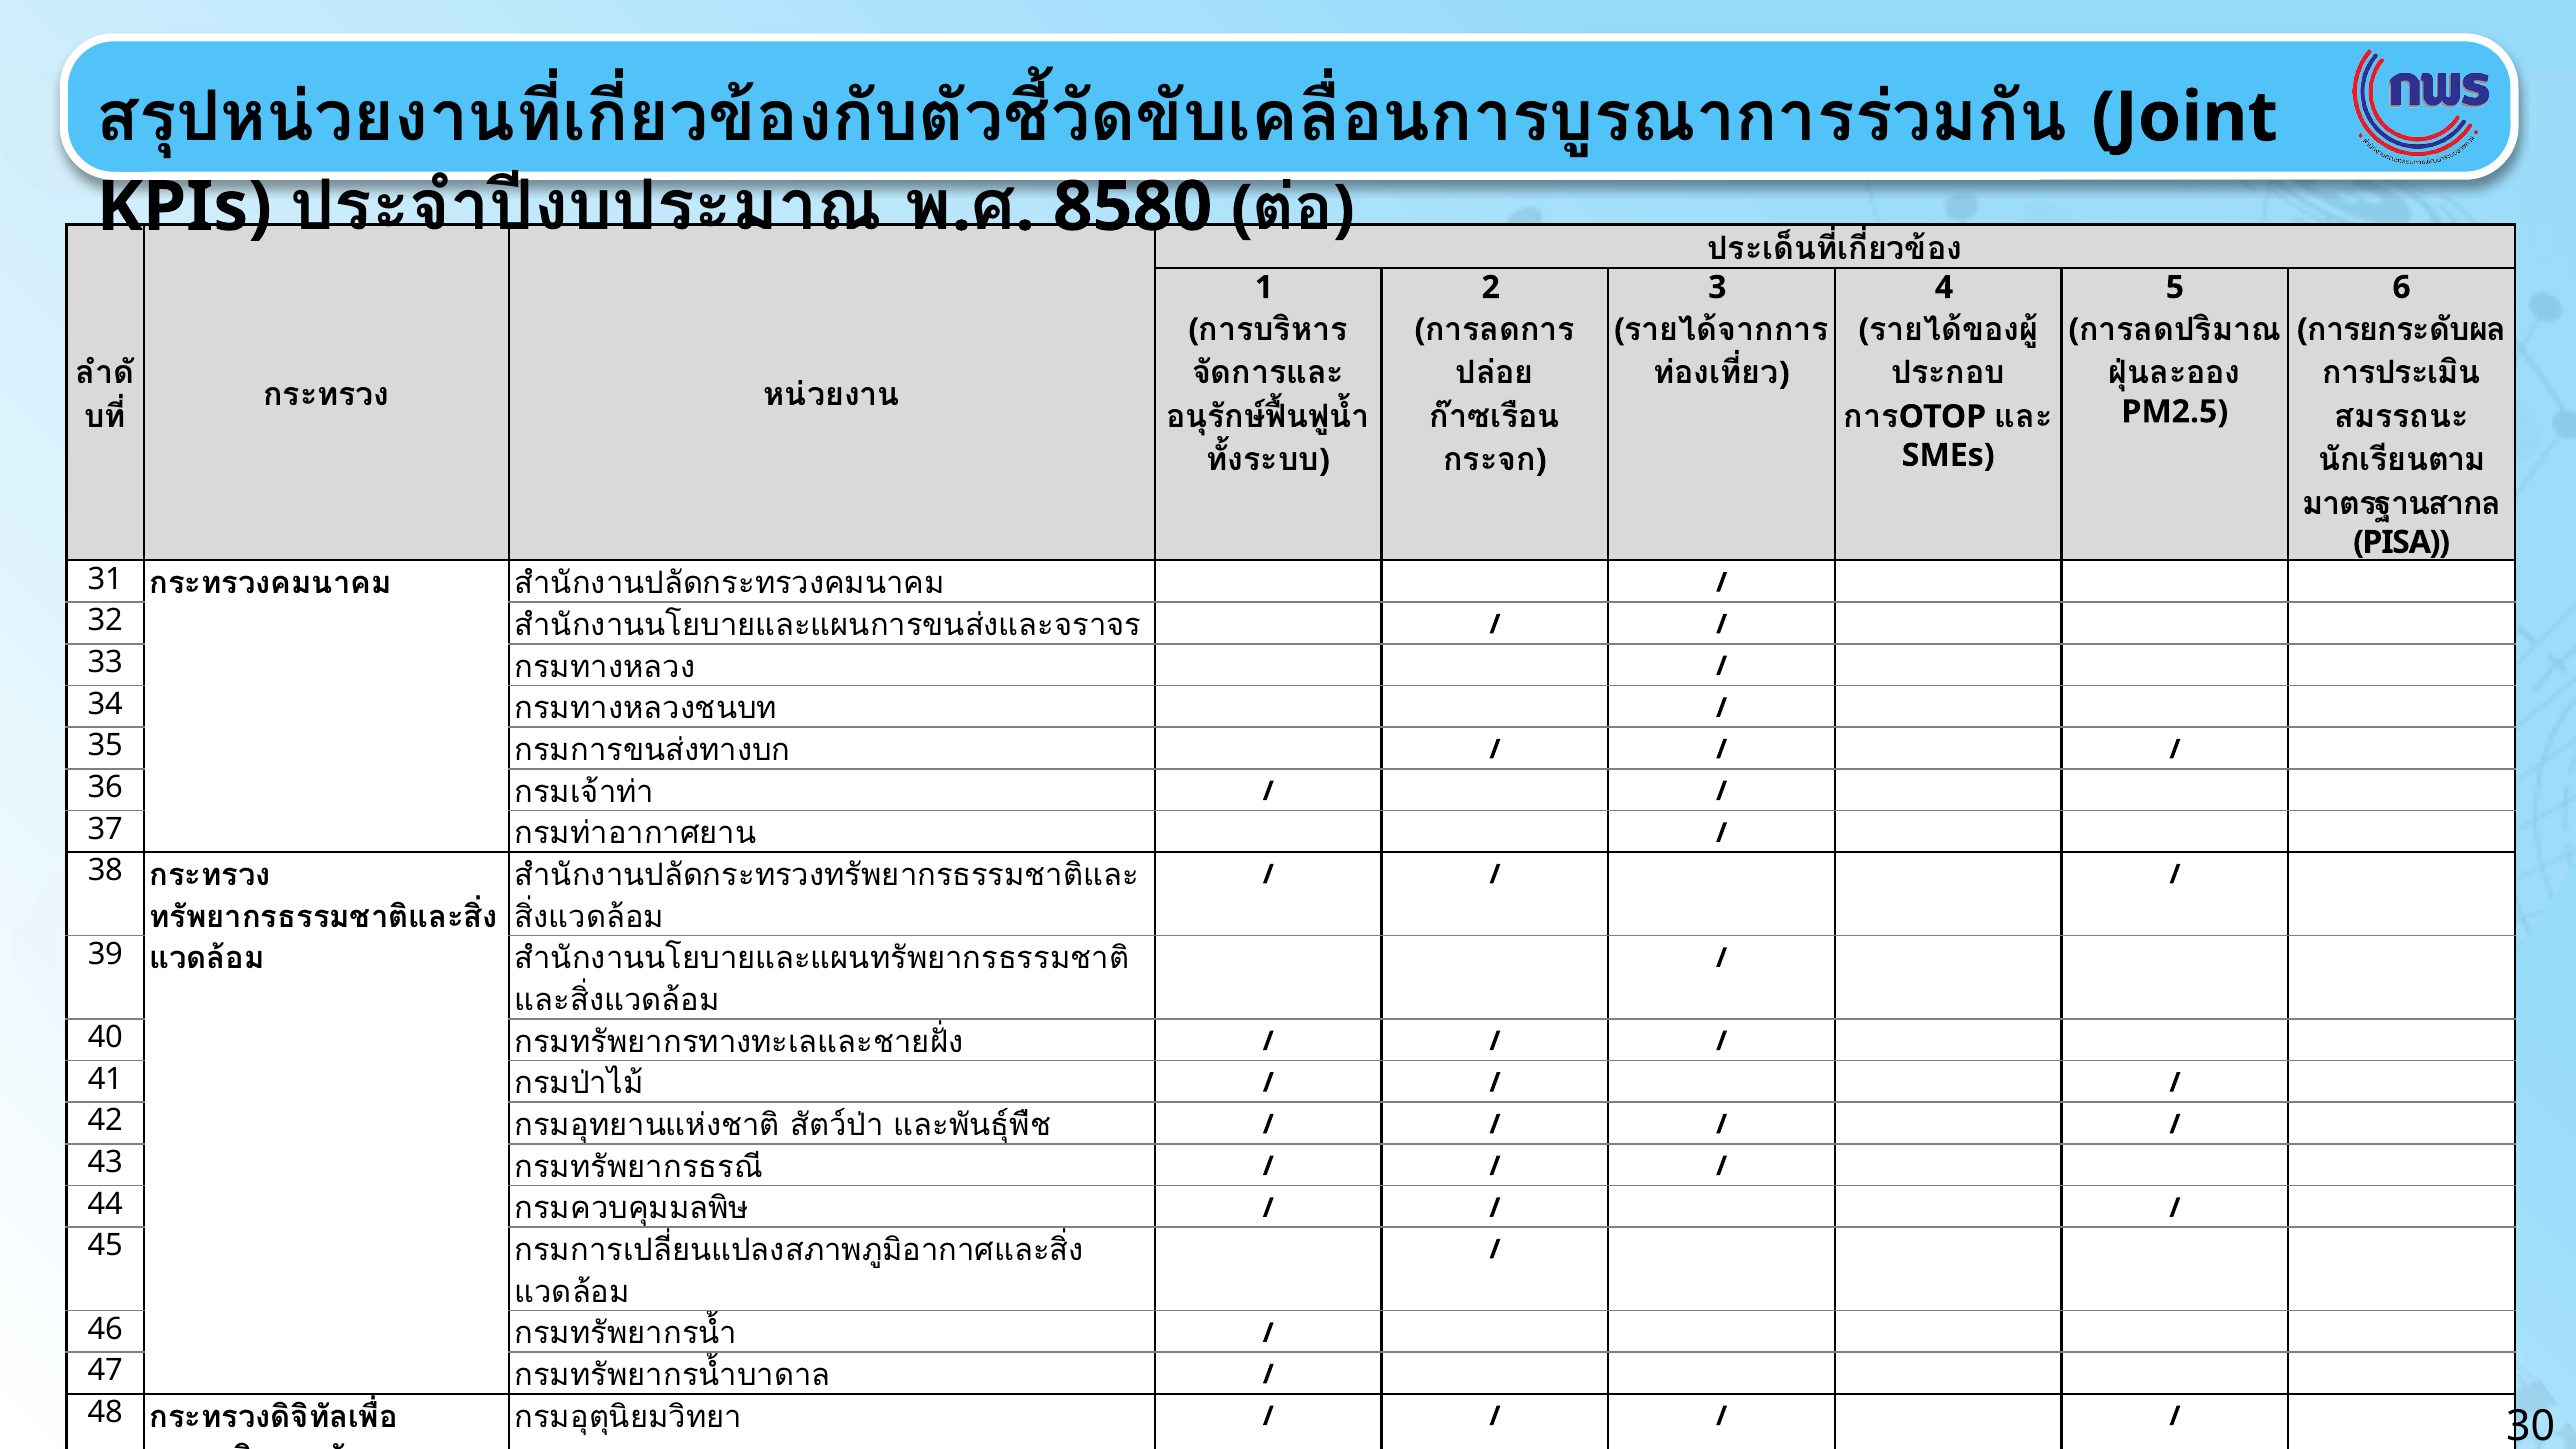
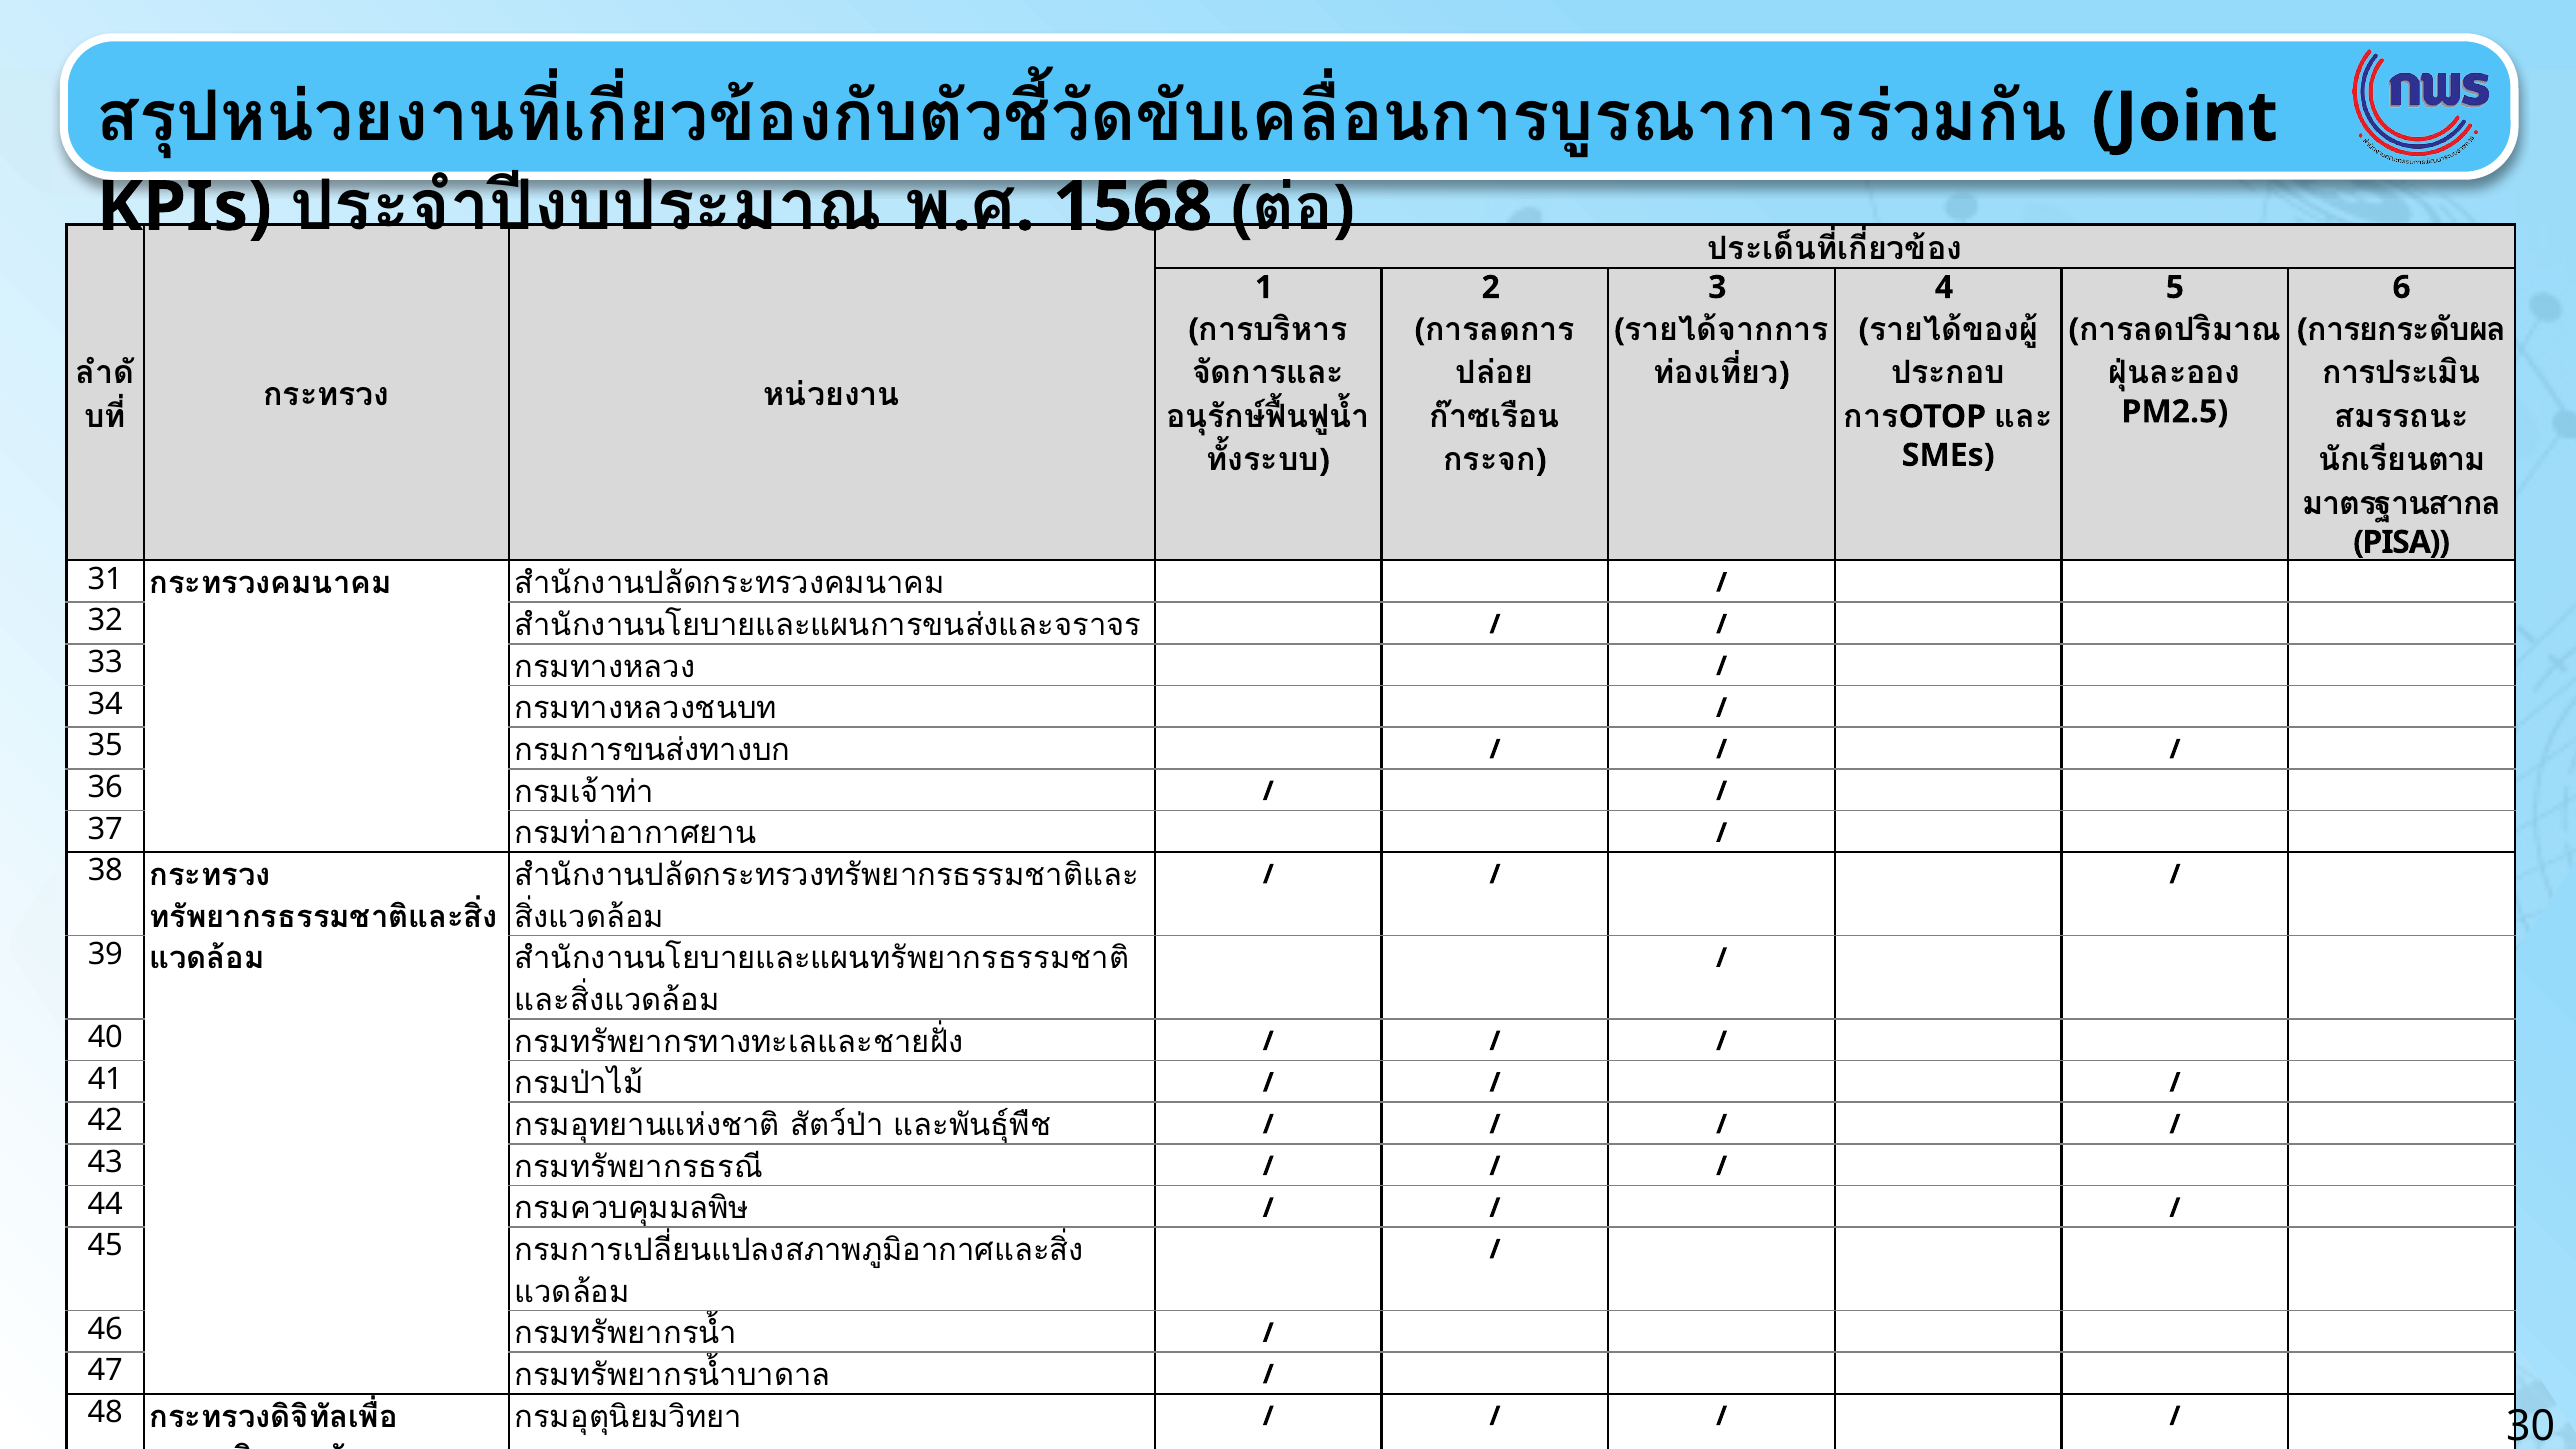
8580: 8580 -> 1568
